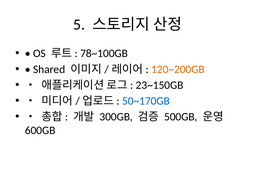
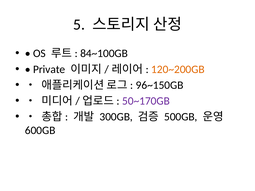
78~100GB: 78~100GB -> 84~100GB
Shared: Shared -> Private
23~150GB: 23~150GB -> 96~150GB
50~170GB colour: blue -> purple
